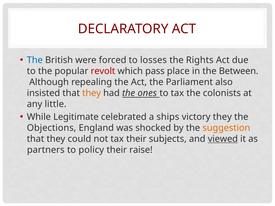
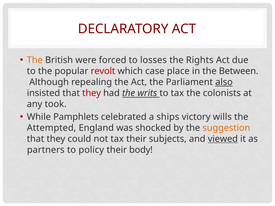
The at (35, 60) colour: blue -> orange
pass: pass -> case
also underline: none -> present
they at (92, 93) colour: orange -> red
ones: ones -> writs
little: little -> took
Legitimate: Legitimate -> Pamphlets
victory they: they -> wills
Objections: Objections -> Attempted
raise: raise -> body
